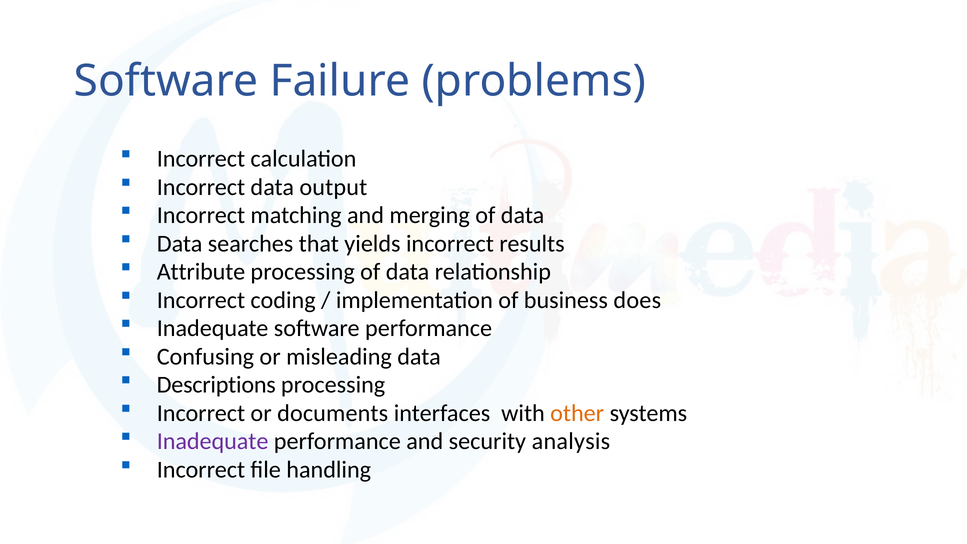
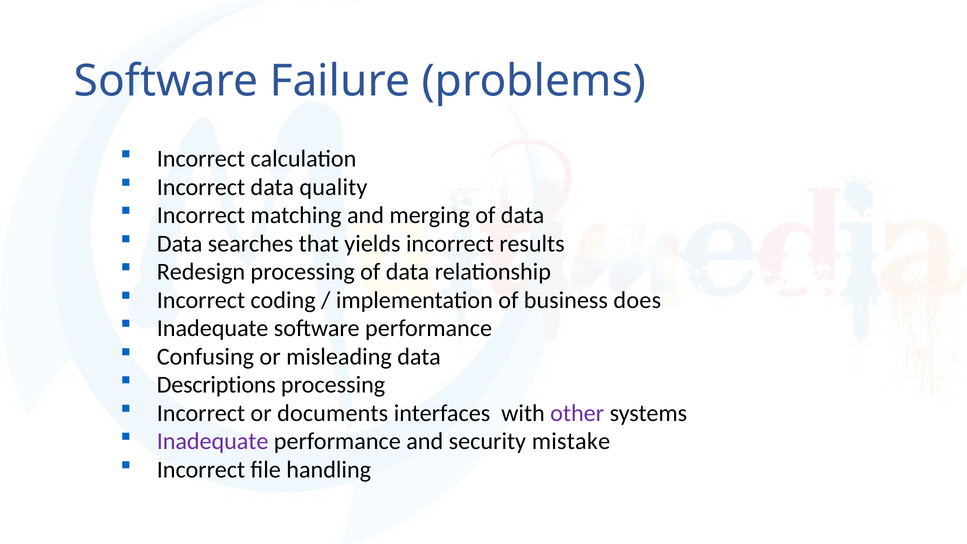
output: output -> quality
Attribute: Attribute -> Redesign
other colour: orange -> purple
analysis: analysis -> mistake
